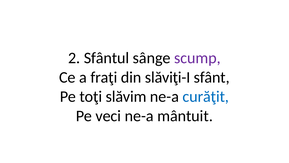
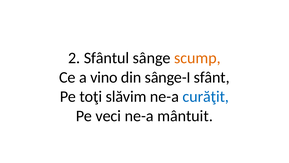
scump colour: purple -> orange
fraţi: fraţi -> vino
slăviţi-I: slăviţi-I -> sânge-I
